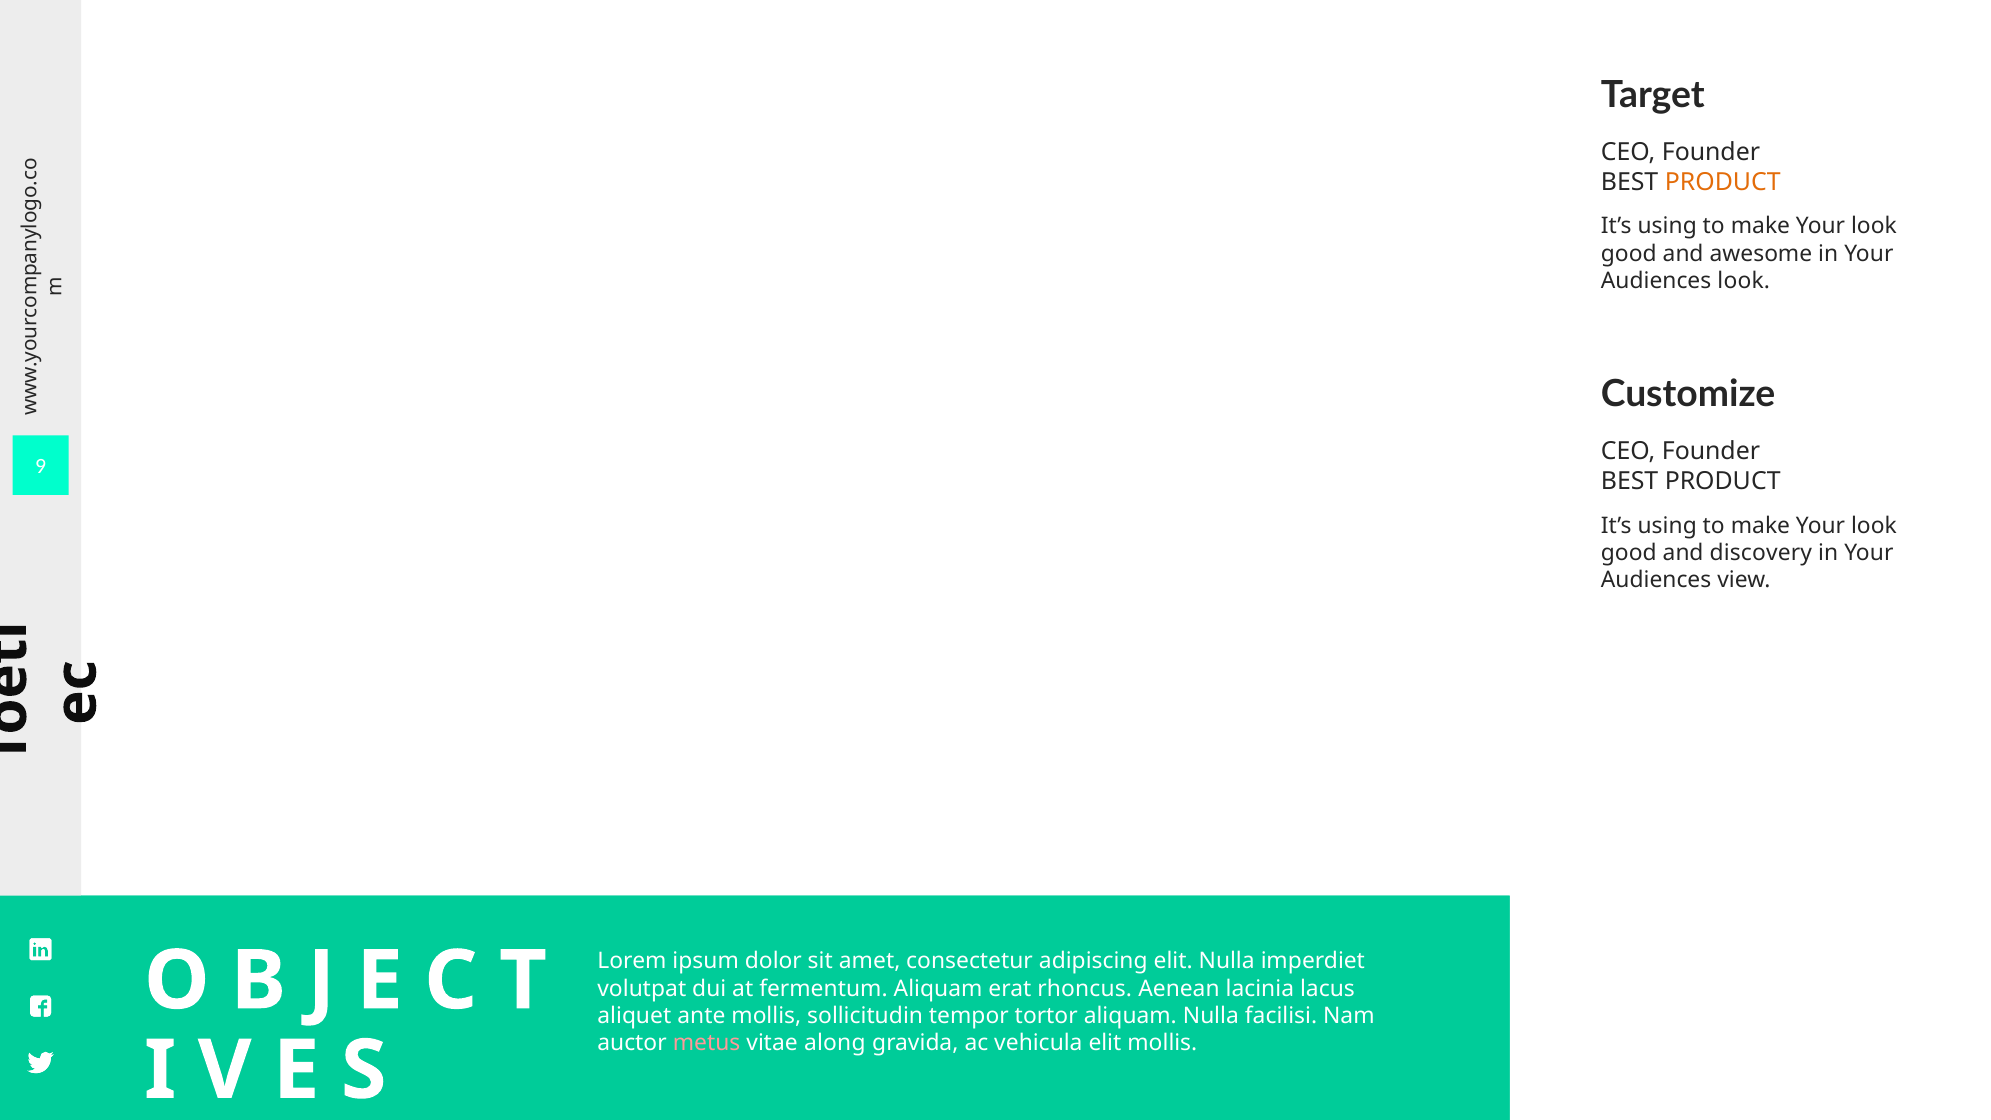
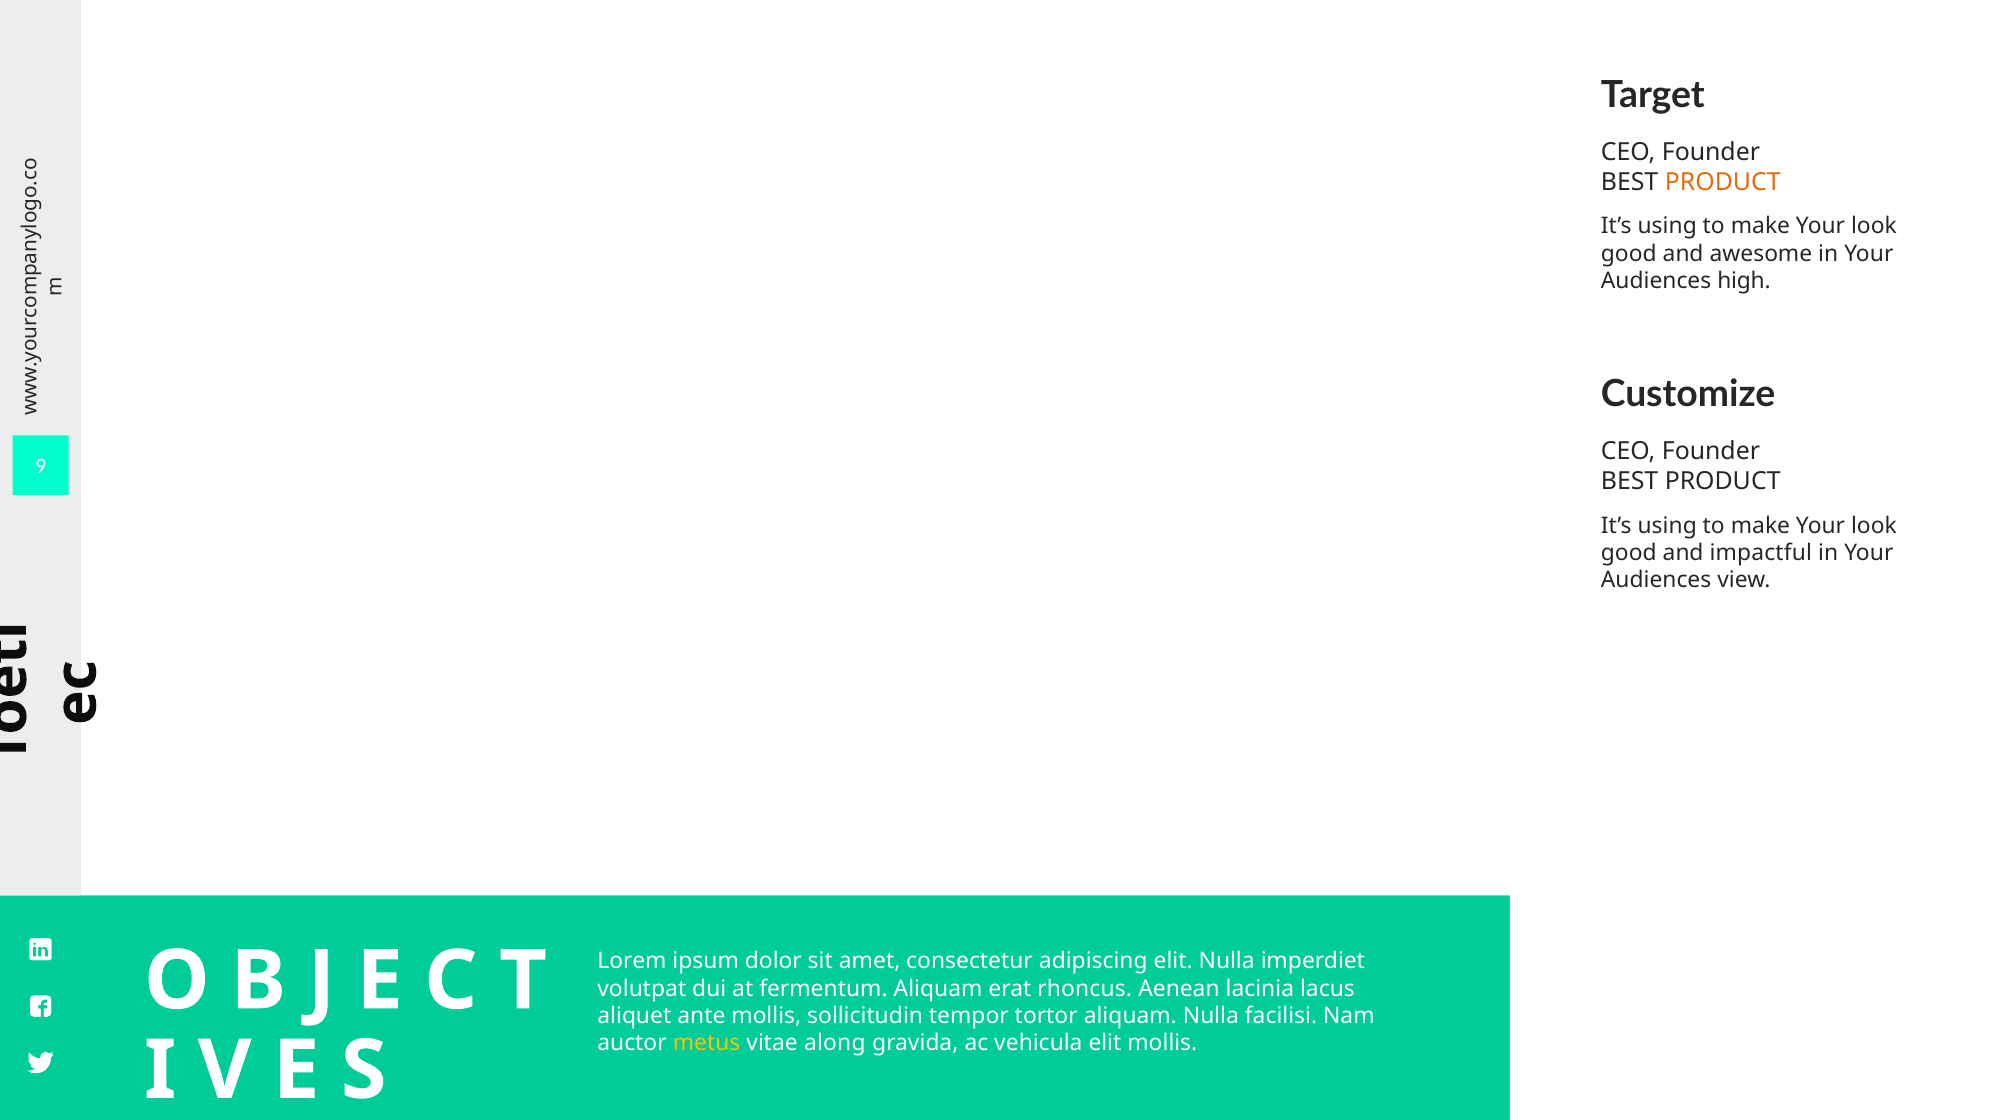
Audiences look: look -> high
discovery: discovery -> impactful
metus colour: pink -> yellow
